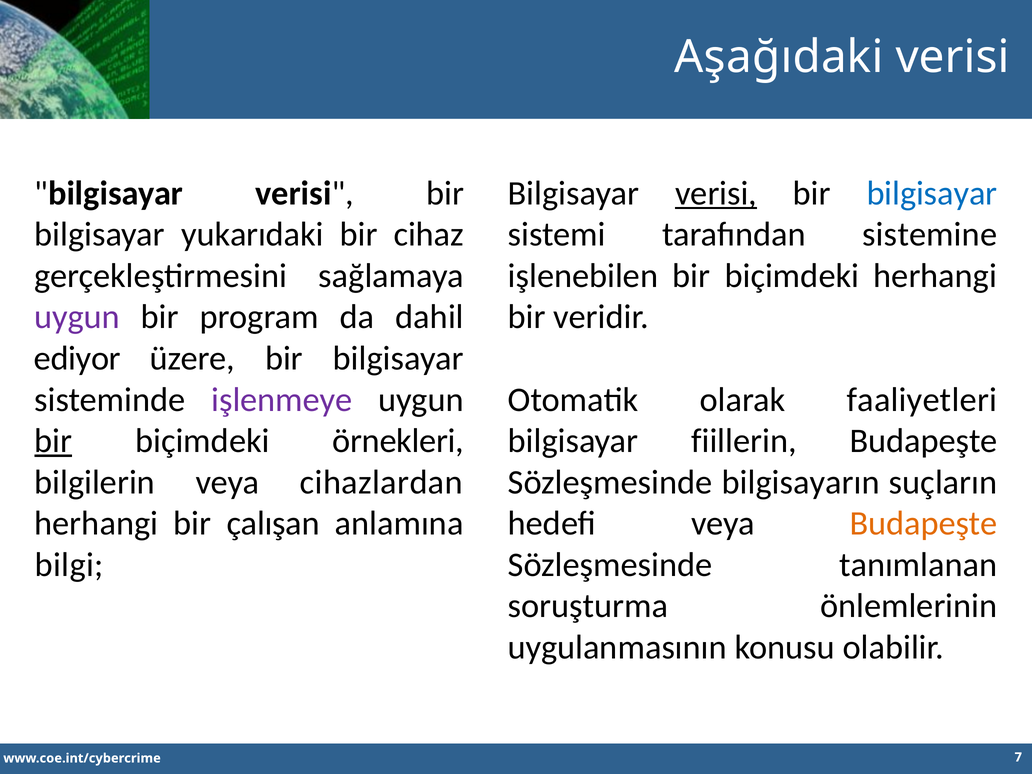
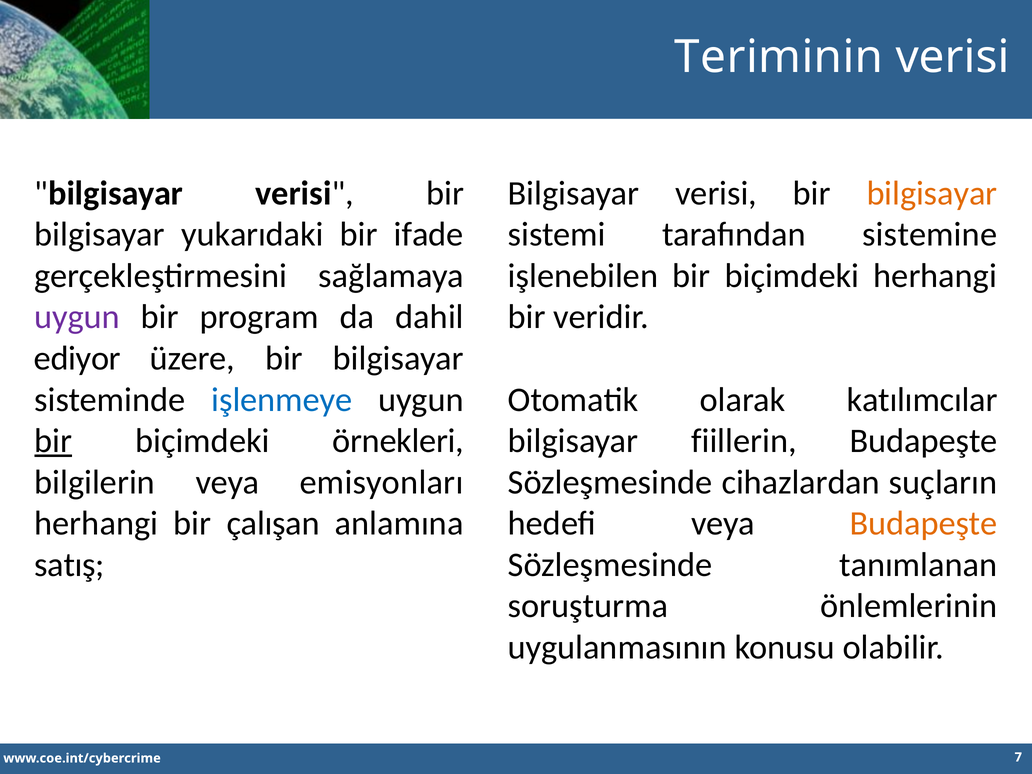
Aşağıdaki: Aşağıdaki -> Teriminin
verisi at (716, 193) underline: present -> none
bilgisayar at (932, 193) colour: blue -> orange
cihaz: cihaz -> ifade
işlenmeye colour: purple -> blue
faaliyetleri: faaliyetleri -> katılımcılar
cihazlardan: cihazlardan -> emisyonları
bilgisayarın: bilgisayarın -> cihazlardan
bilgi: bilgi -> satış
